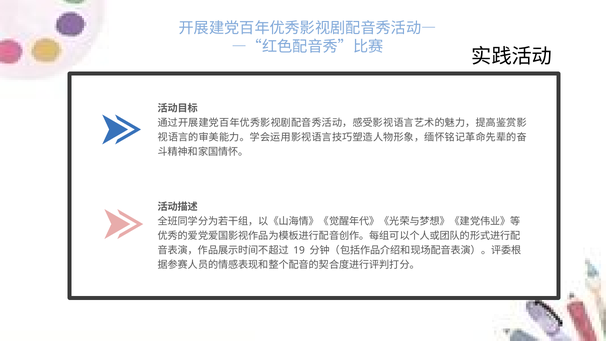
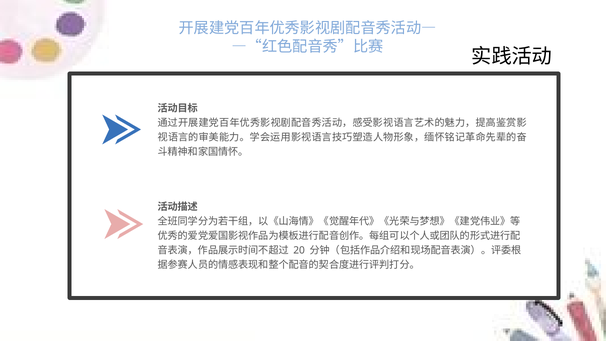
19: 19 -> 20
